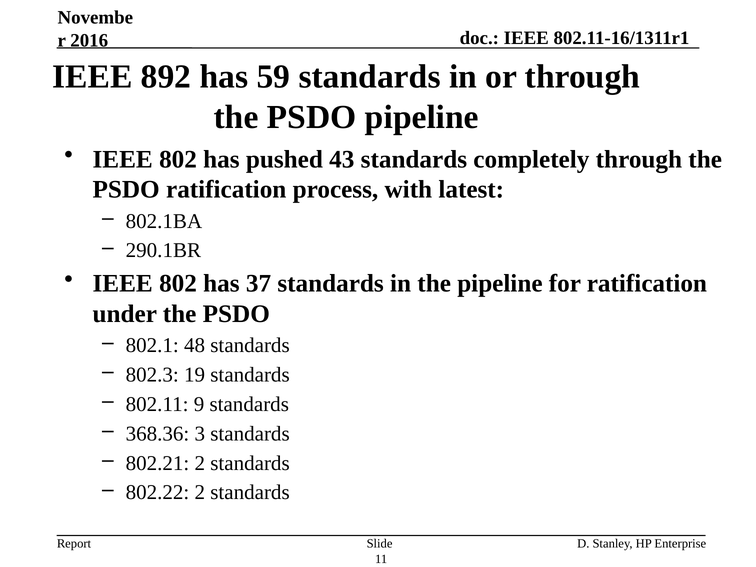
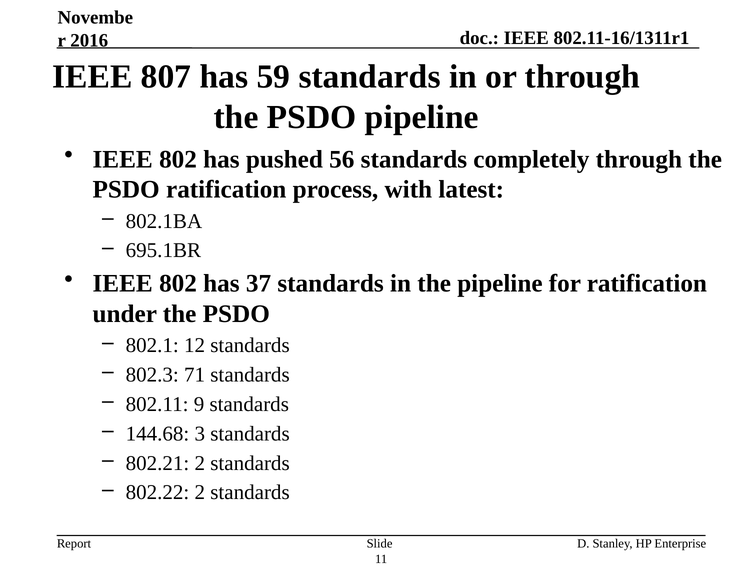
892: 892 -> 807
43: 43 -> 56
290.1BR: 290.1BR -> 695.1BR
48: 48 -> 12
19: 19 -> 71
368.36: 368.36 -> 144.68
